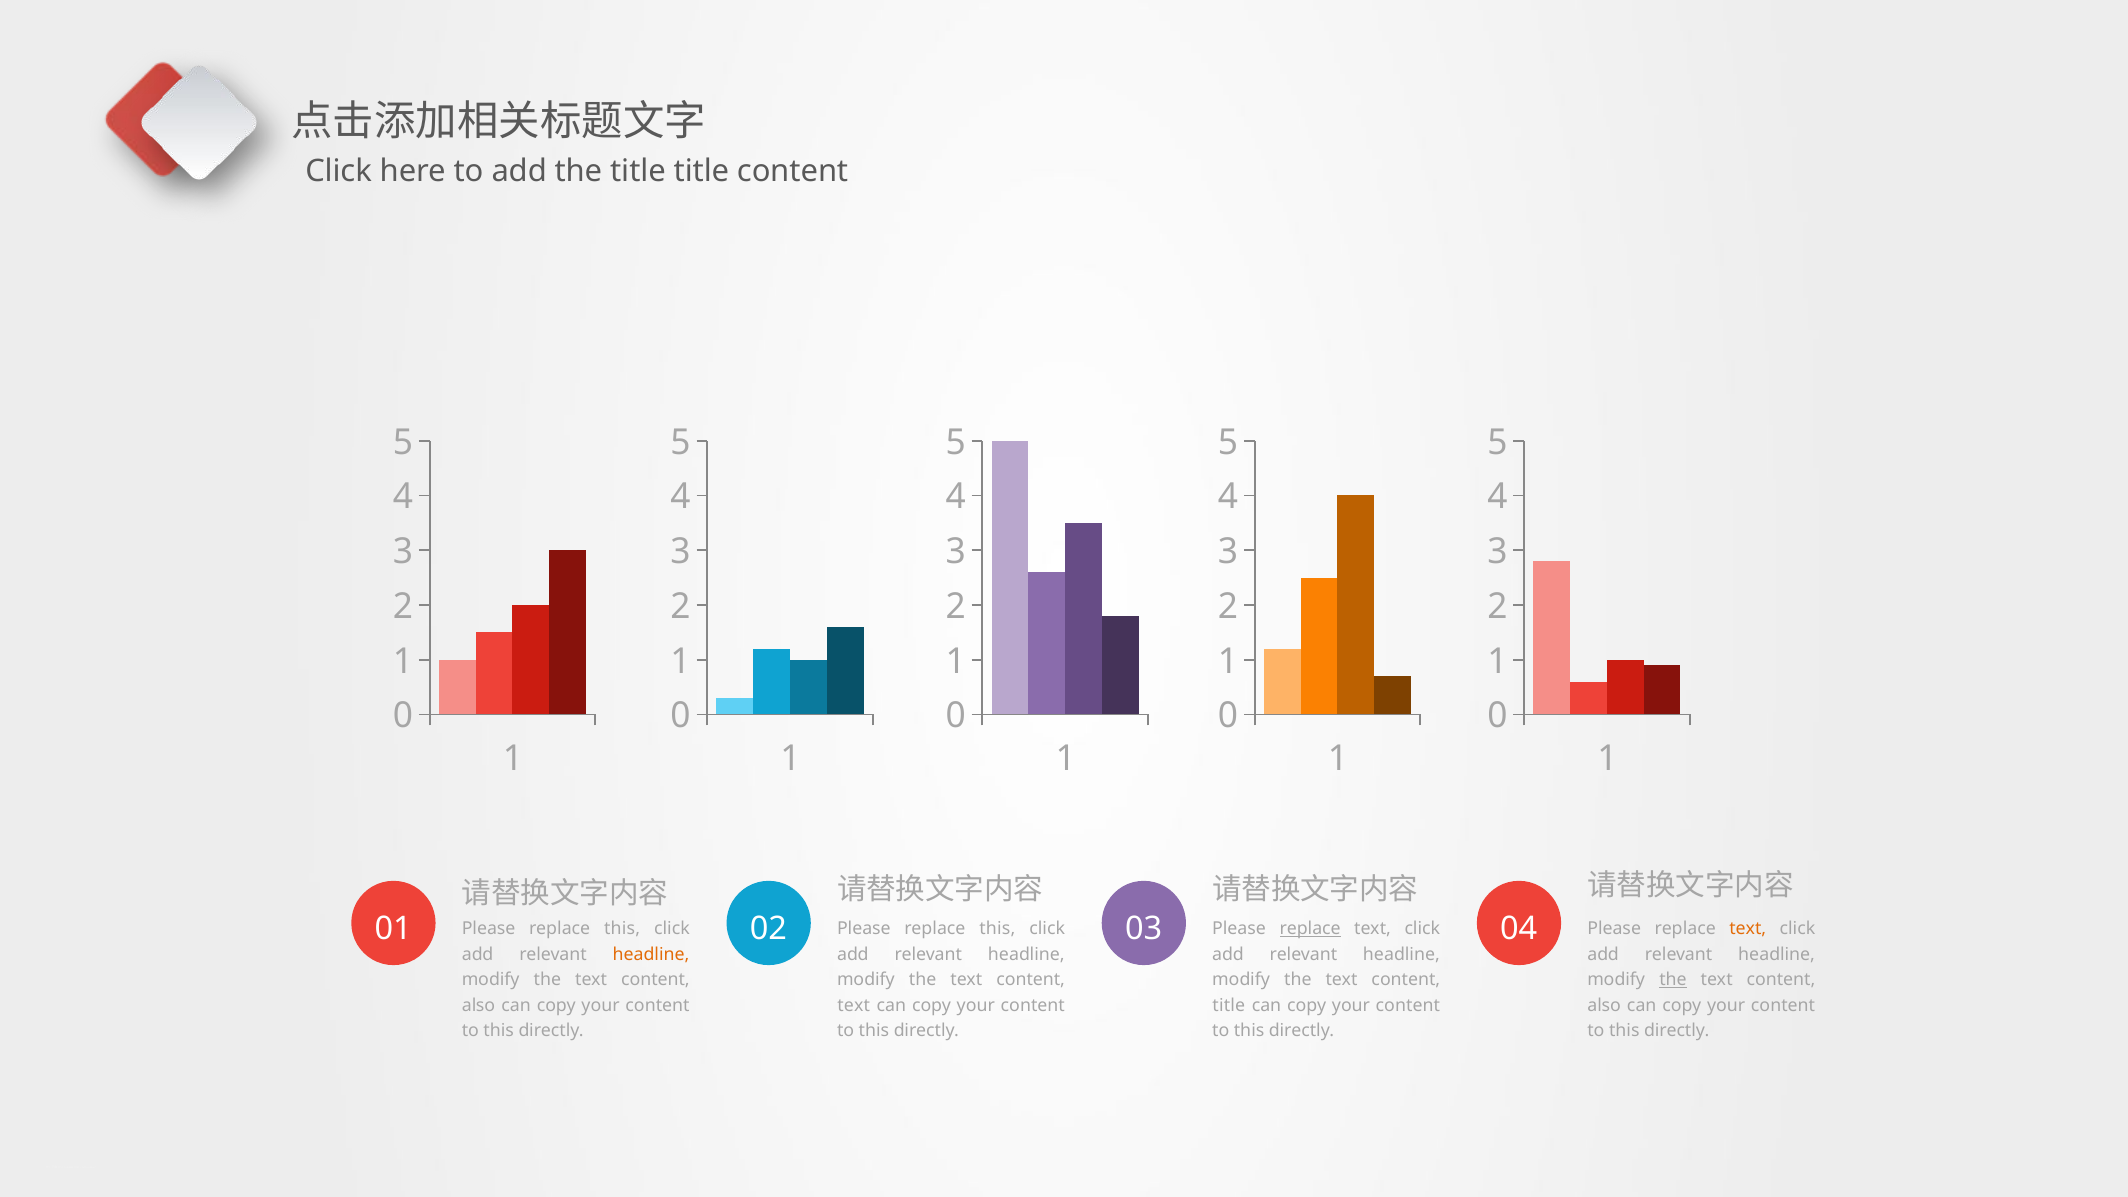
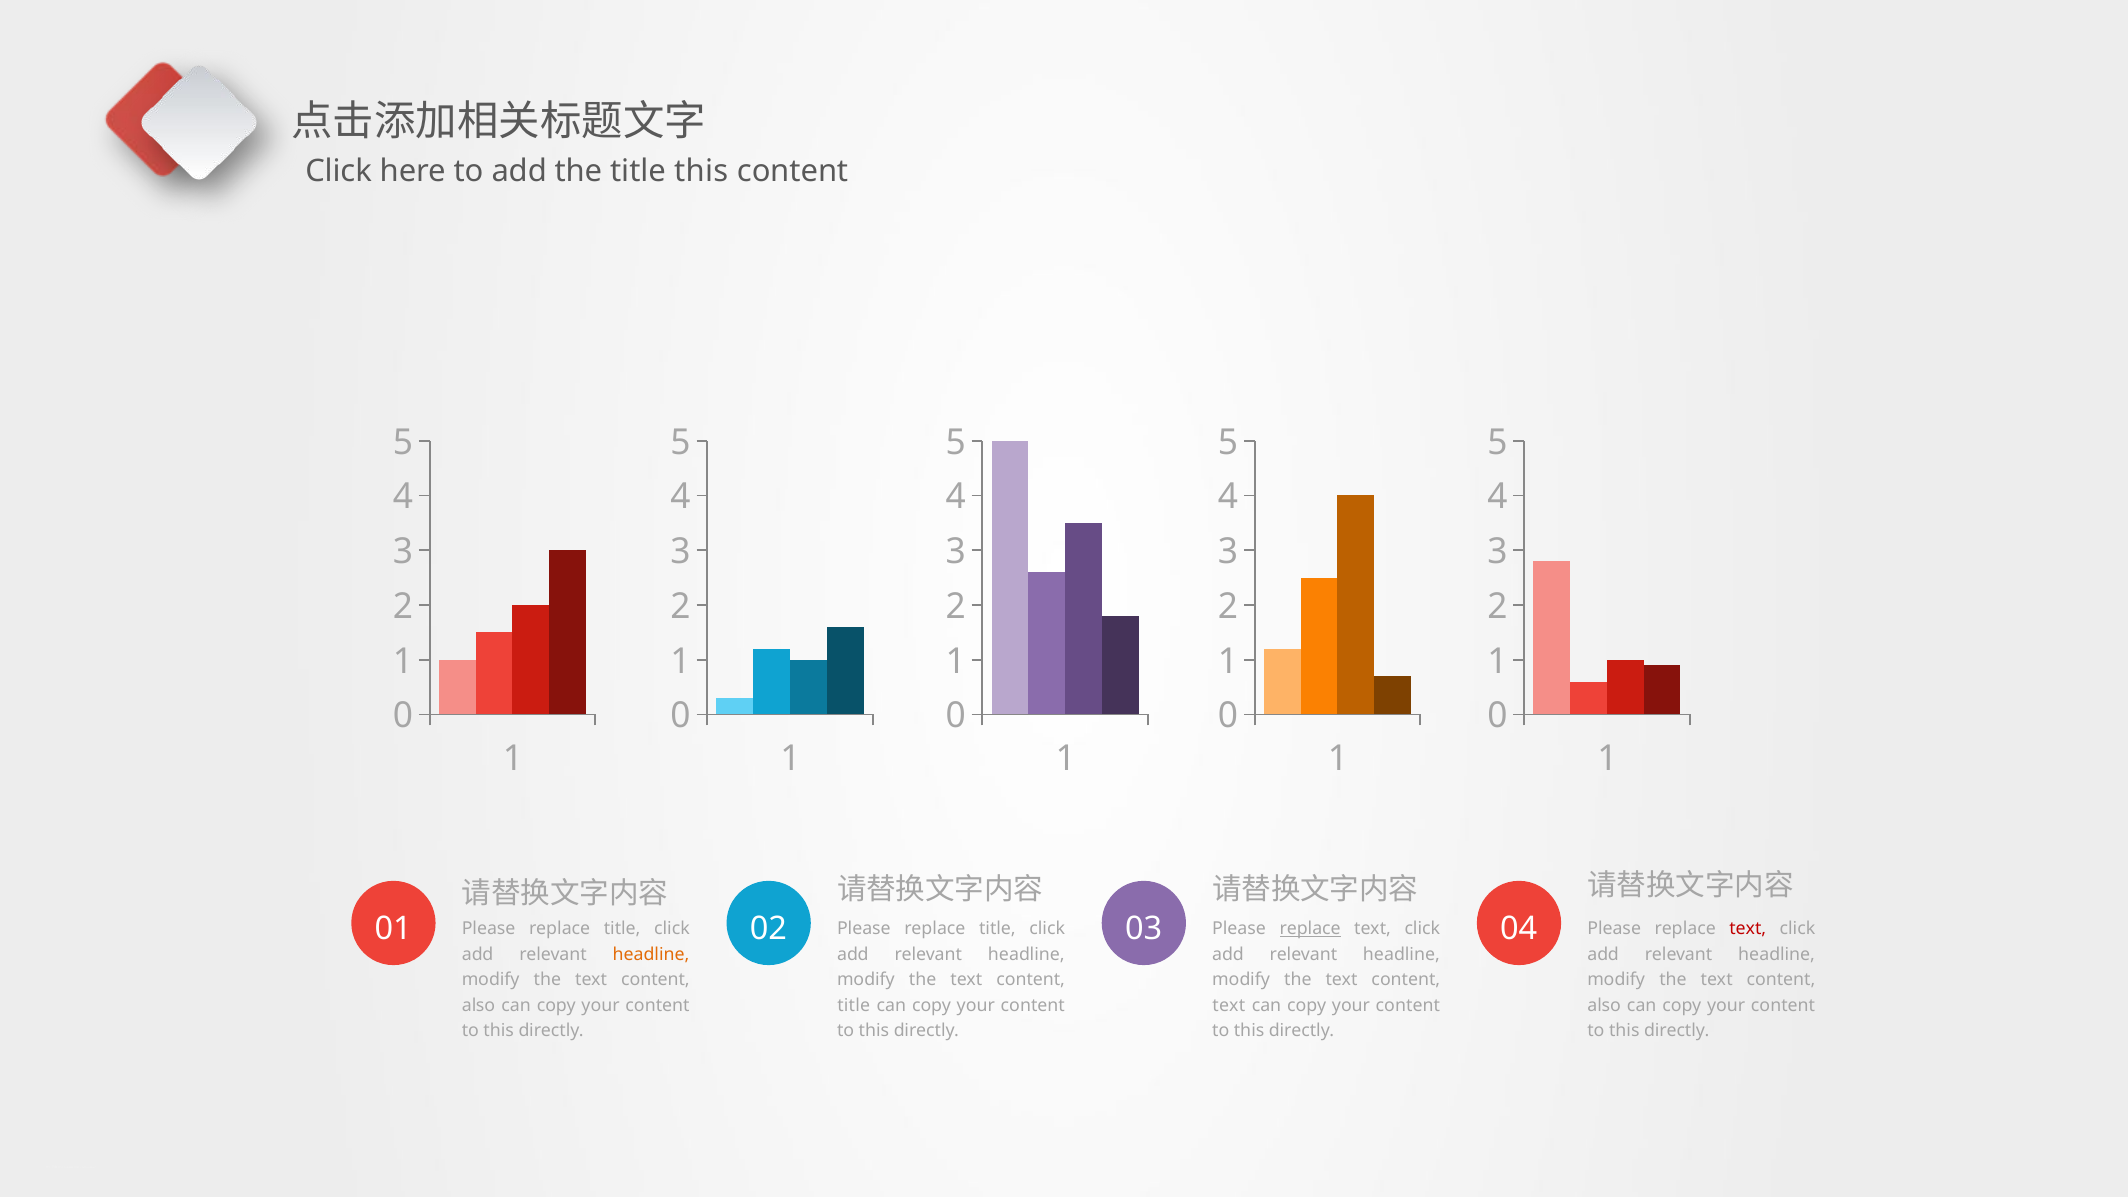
title at (701, 171): title -> this
01 Please replace this: this -> title
text at (1748, 929) colour: orange -> red
this at (622, 929): this -> title
the at (1673, 980) underline: present -> none
text at (854, 1005): text -> title
title at (1229, 1005): title -> text
